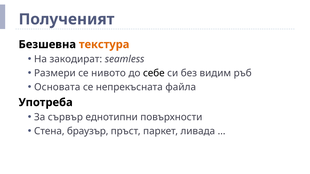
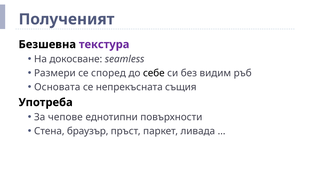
текстура colour: orange -> purple
закодират: закодират -> докосване
нивото: нивото -> според
файла: файла -> същия
сървър: сървър -> чепове
